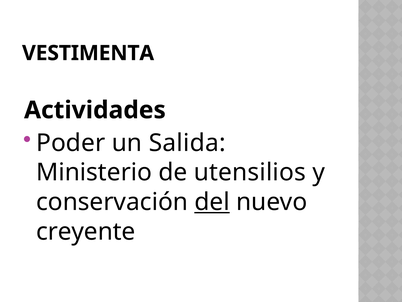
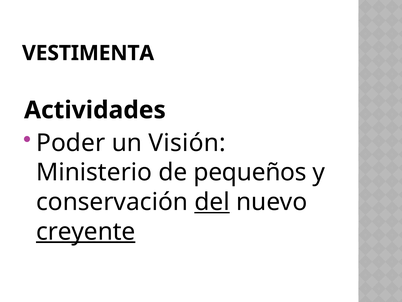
Salida: Salida -> Visión
utensilios: utensilios -> pequeños
creyente underline: none -> present
